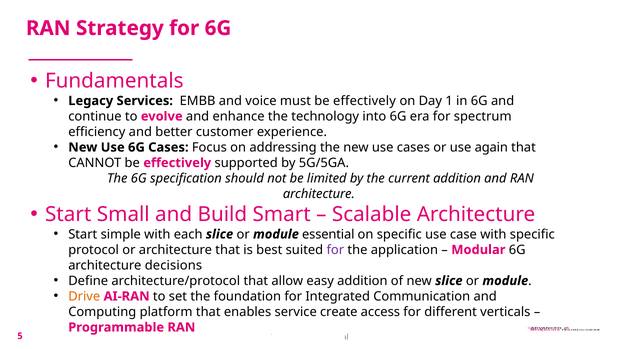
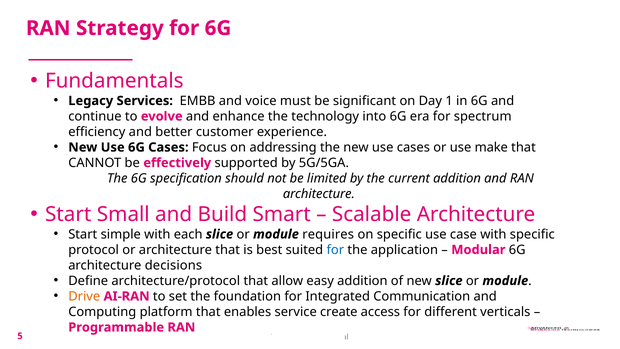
must be effectively: effectively -> significant
again: again -> make
essential: essential -> requires
for at (335, 250) colour: purple -> blue
